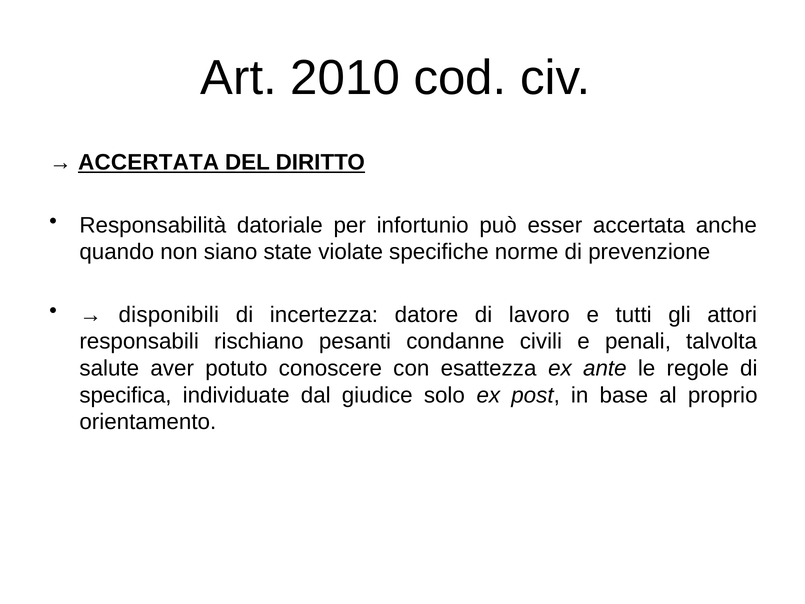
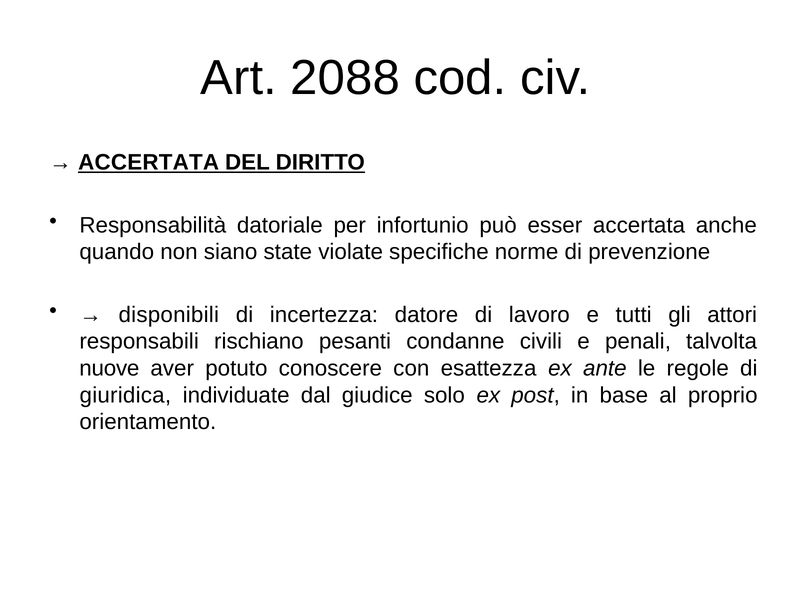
2010: 2010 -> 2088
salute: salute -> nuove
specifica: specifica -> giuridica
